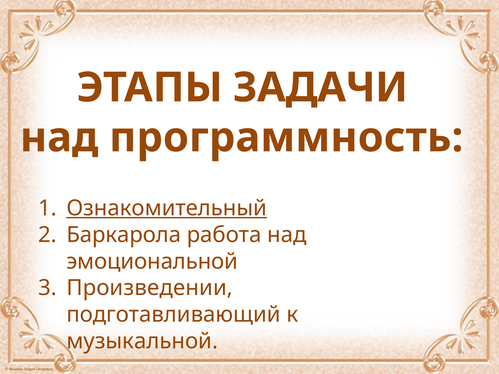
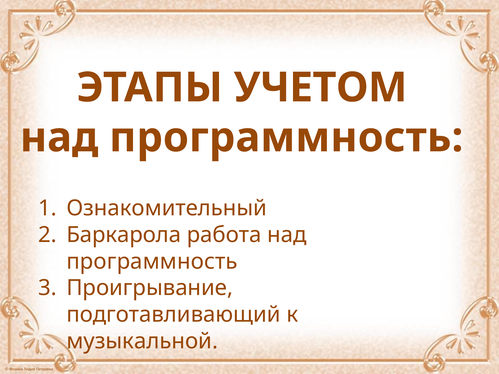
ЗАДАЧИ: ЗАДАЧИ -> УЧЕТОМ
Ознакомительный underline: present -> none
эмоциональной at (152, 262): эмоциональной -> программность
Произведении: Произведении -> Проигрывание
